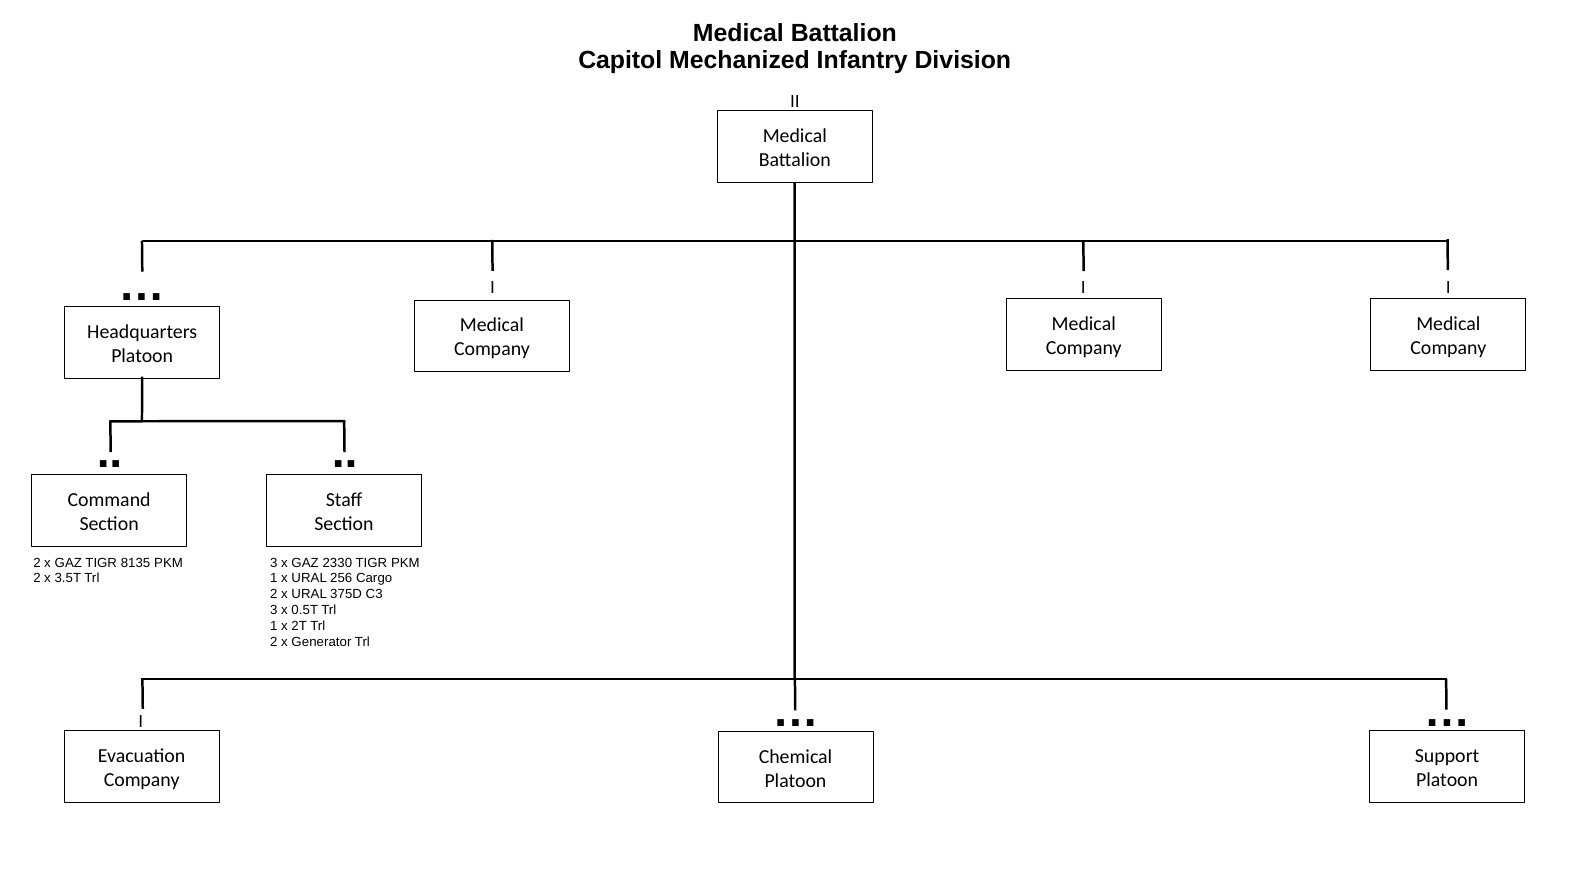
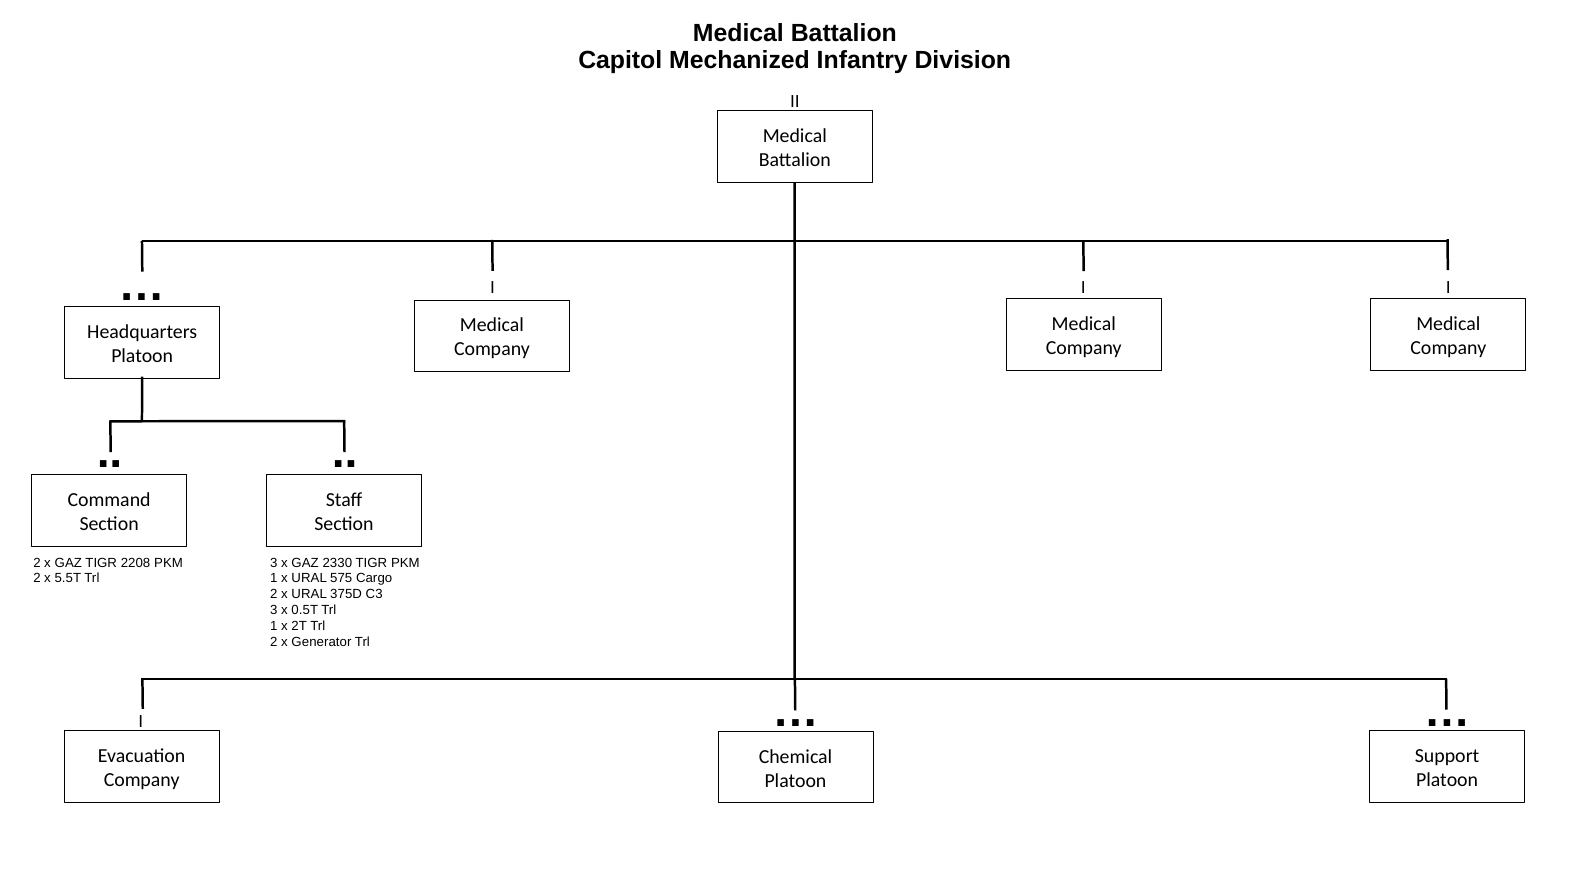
8135: 8135 -> 2208
3.5T: 3.5T -> 5.5T
256: 256 -> 575
